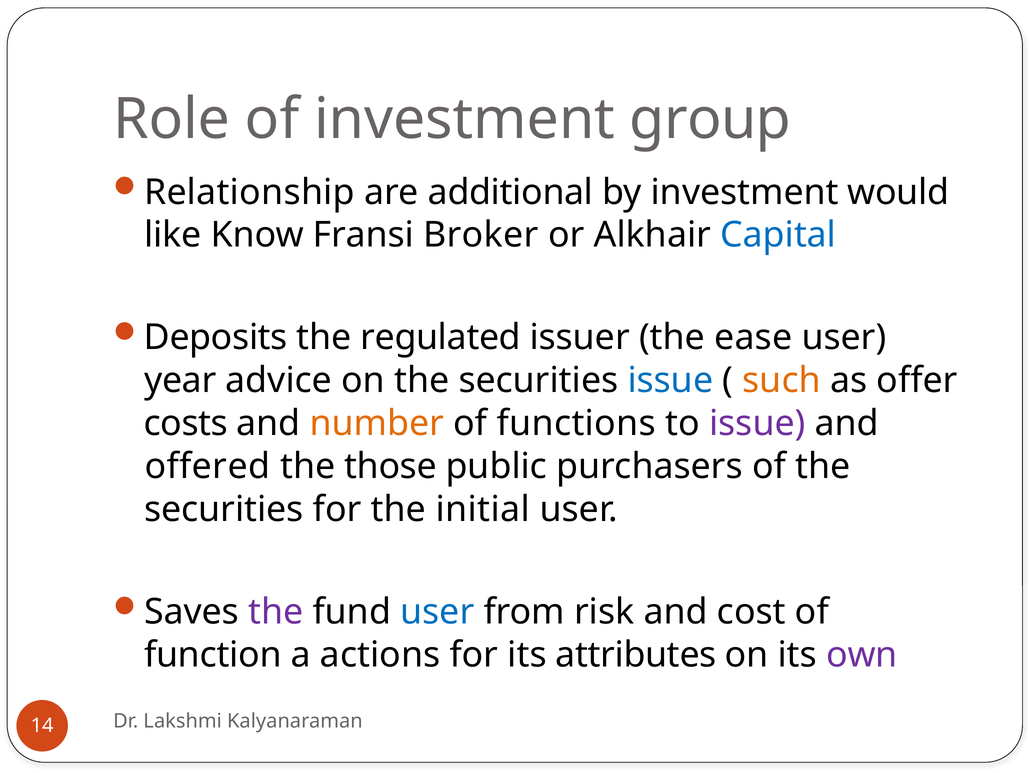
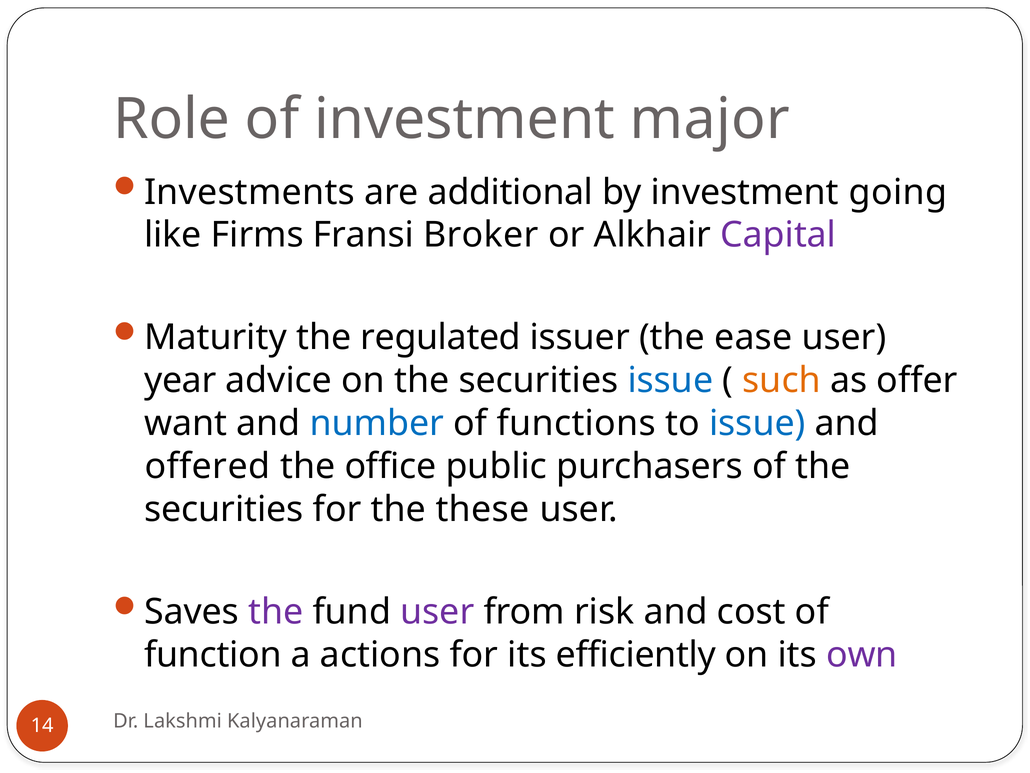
group: group -> major
Relationship: Relationship -> Investments
would: would -> going
Know: Know -> Firms
Capital colour: blue -> purple
Deposits: Deposits -> Maturity
costs: costs -> want
number colour: orange -> blue
issue at (757, 423) colour: purple -> blue
those: those -> office
initial: initial -> these
user at (437, 612) colour: blue -> purple
attributes: attributes -> efficiently
